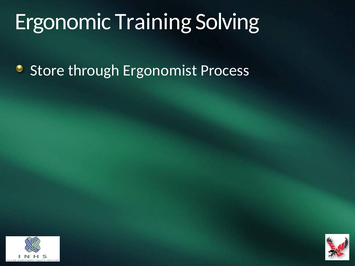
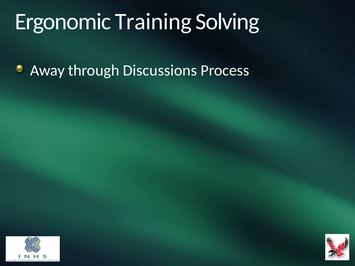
Store: Store -> Away
Ergonomist: Ergonomist -> Discussions
